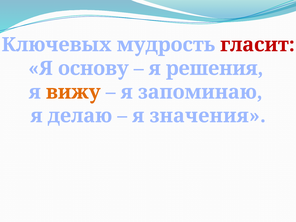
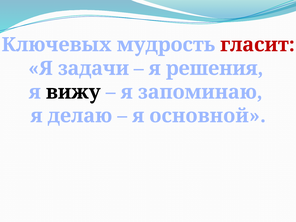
основу: основу -> задачи
вижу colour: orange -> black
значения: значения -> основной
